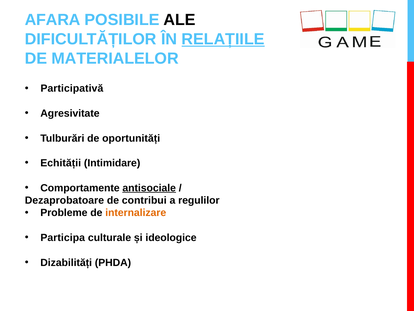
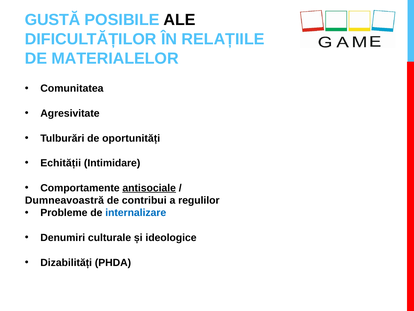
AFARA: AFARA -> GUSTĂ
RELAȚIILE underline: present -> none
Participativă: Participativă -> Comunitatea
Dezaprobatoare: Dezaprobatoare -> Dumneavoastră
internalizare colour: orange -> blue
Participa: Participa -> Denumiri
